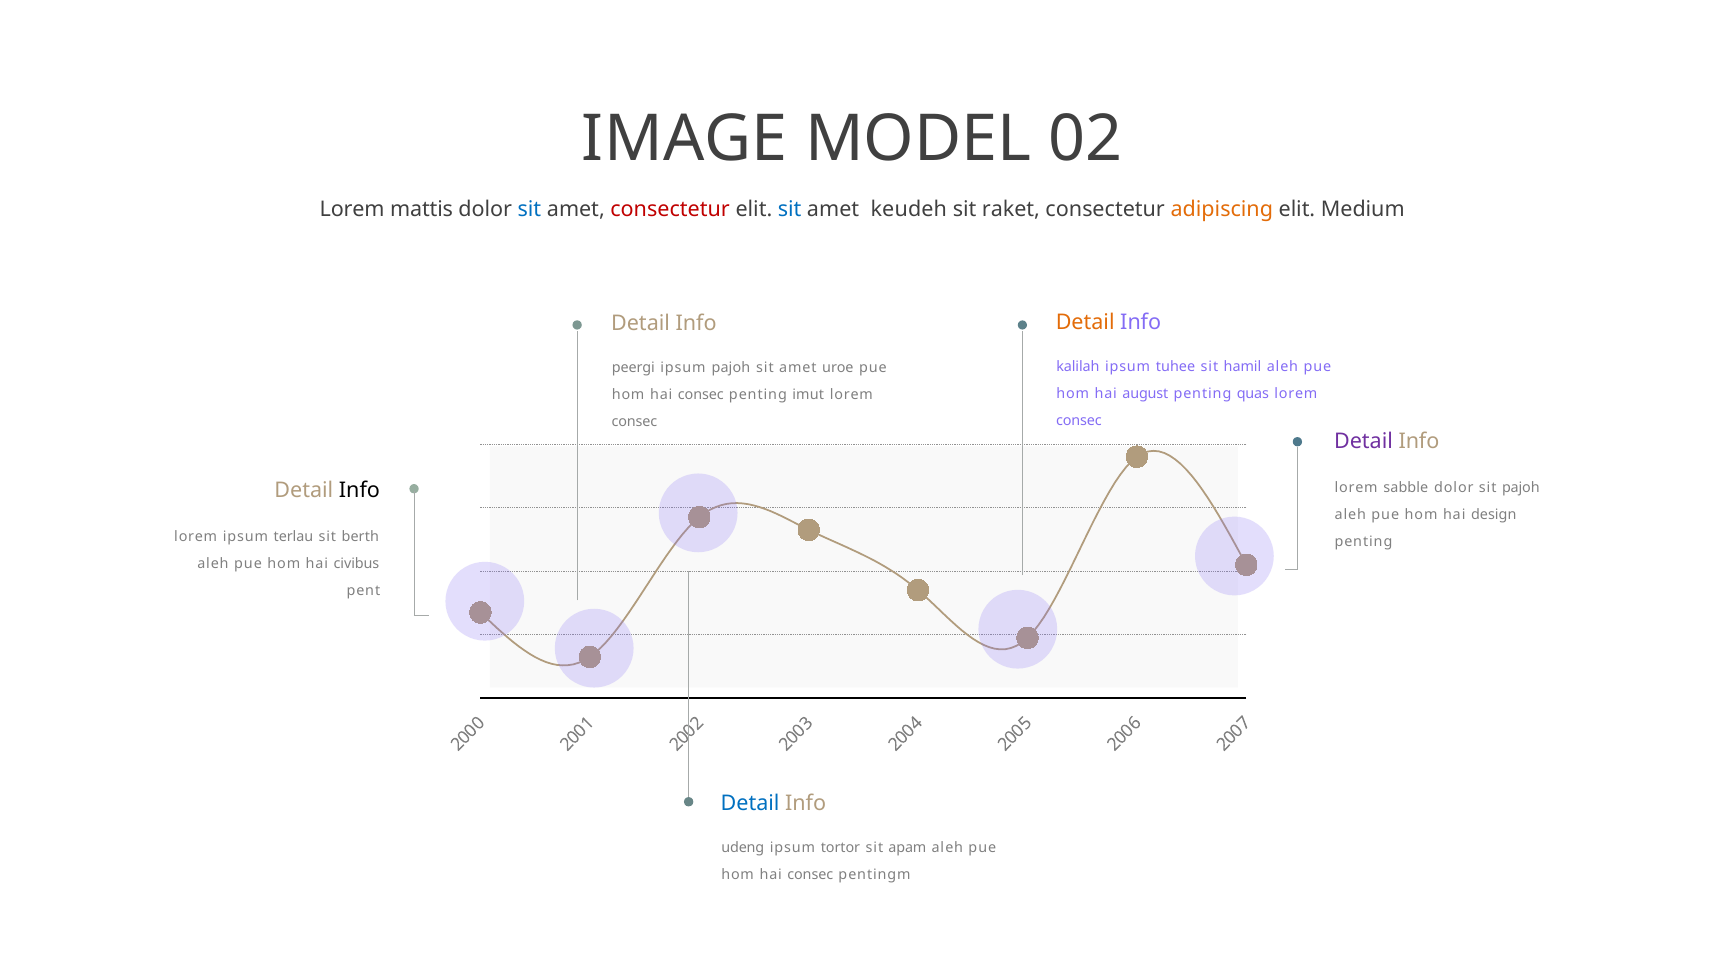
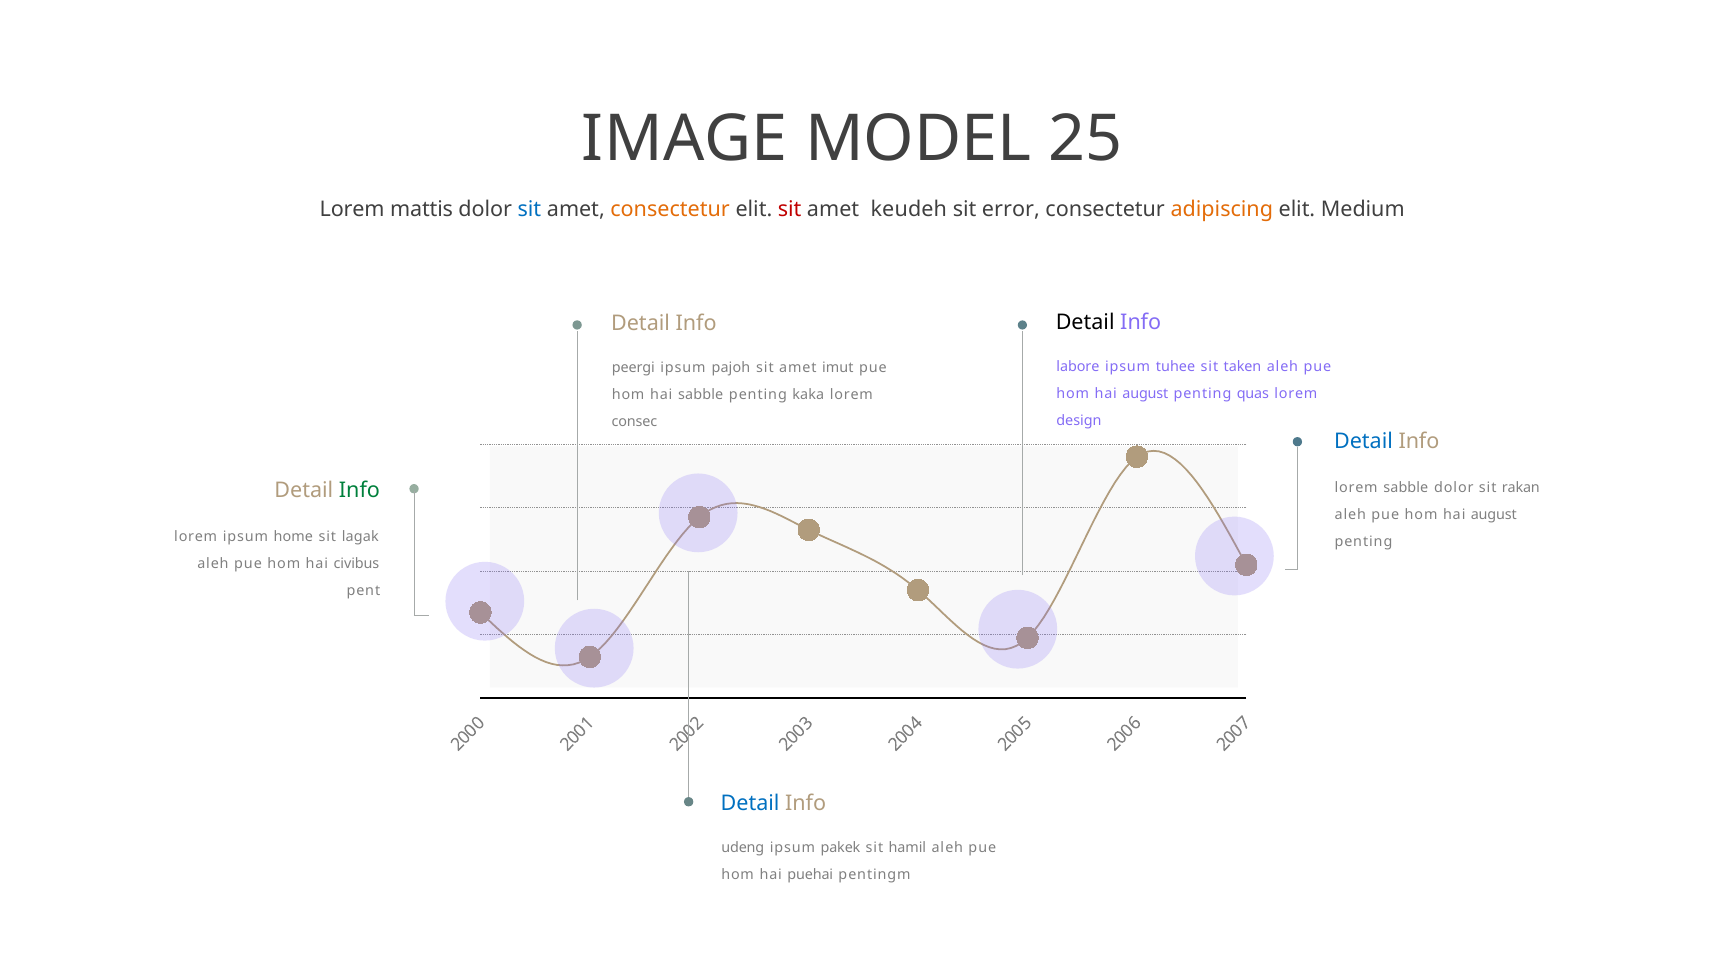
02: 02 -> 25
consectetur at (670, 209) colour: red -> orange
sit at (790, 209) colour: blue -> red
raket: raket -> error
Detail at (1085, 322) colour: orange -> black
kalilah: kalilah -> labore
hamil: hamil -> taken
uroe: uroe -> imut
consec at (701, 395): consec -> sabble
imut: imut -> kaka
consec at (1079, 421): consec -> design
Detail at (1363, 441) colour: purple -> blue
sit pajoh: pajoh -> rakan
Info at (359, 490) colour: black -> green
design at (1494, 514): design -> august
terlau: terlau -> home
berth: berth -> lagak
tortor: tortor -> pakek
apam: apam -> hamil
consec at (810, 875): consec -> puehai
